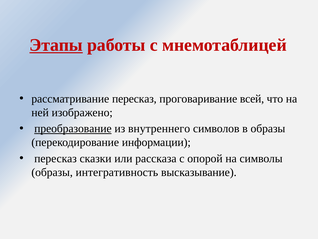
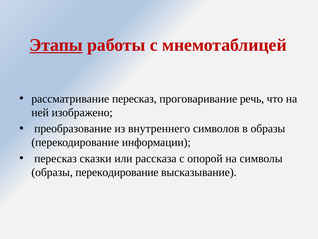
всей: всей -> речь
преобразование underline: present -> none
интегративность at (117, 172): интегративность -> перекодирование
